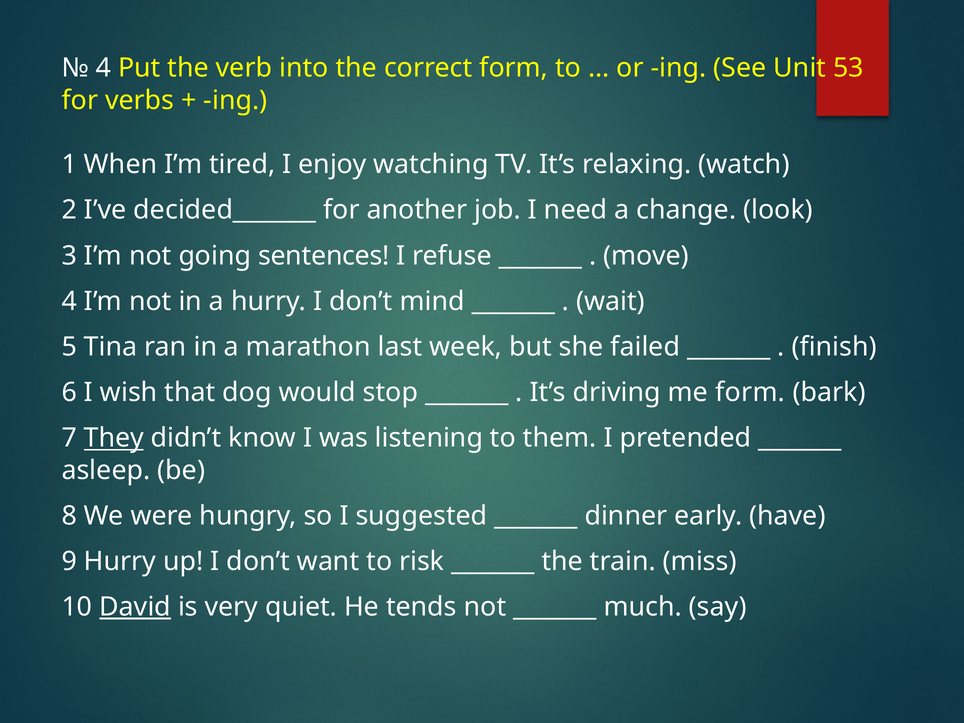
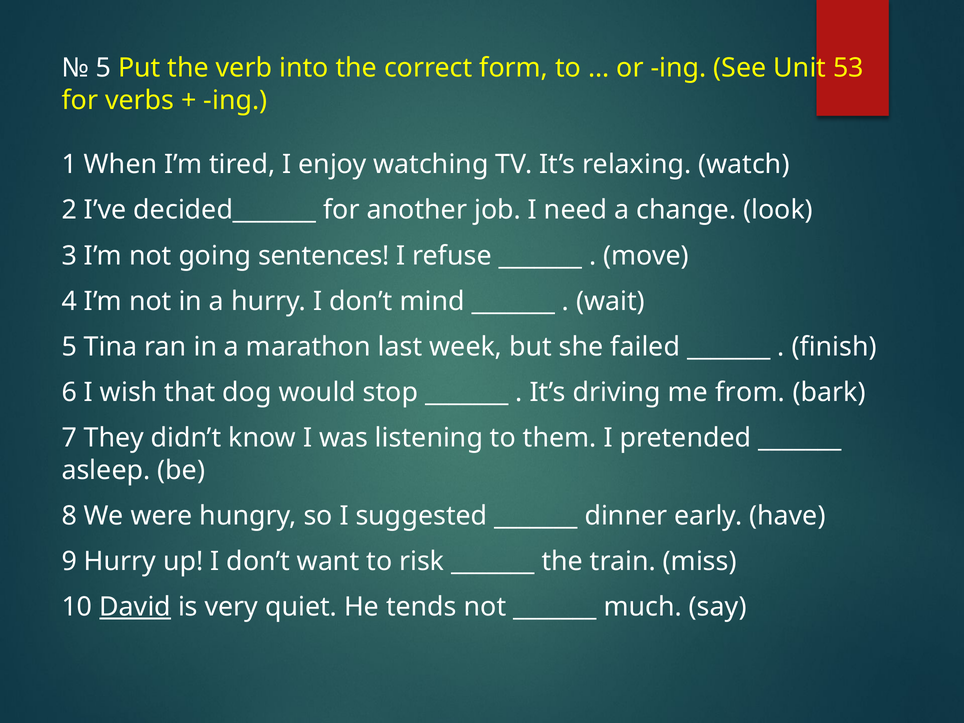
4 at (104, 68): 4 -> 5
me form: form -> from
They underline: present -> none
